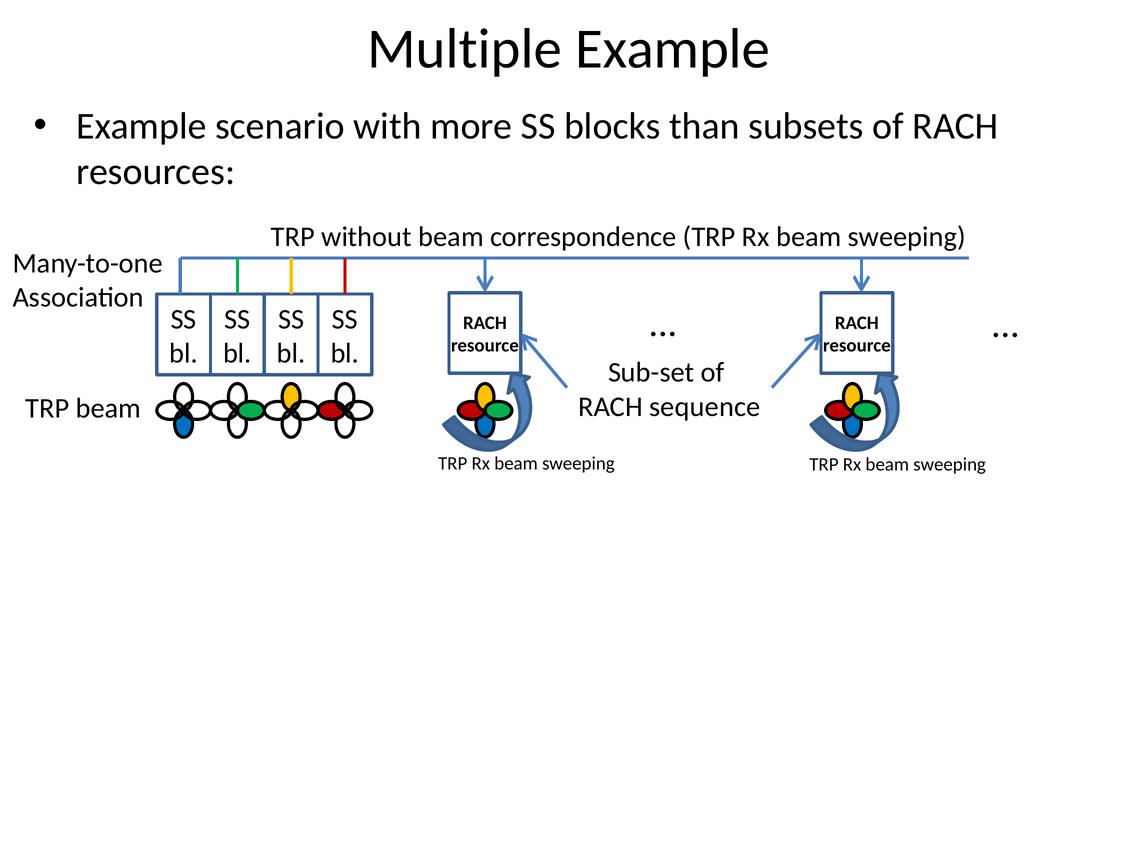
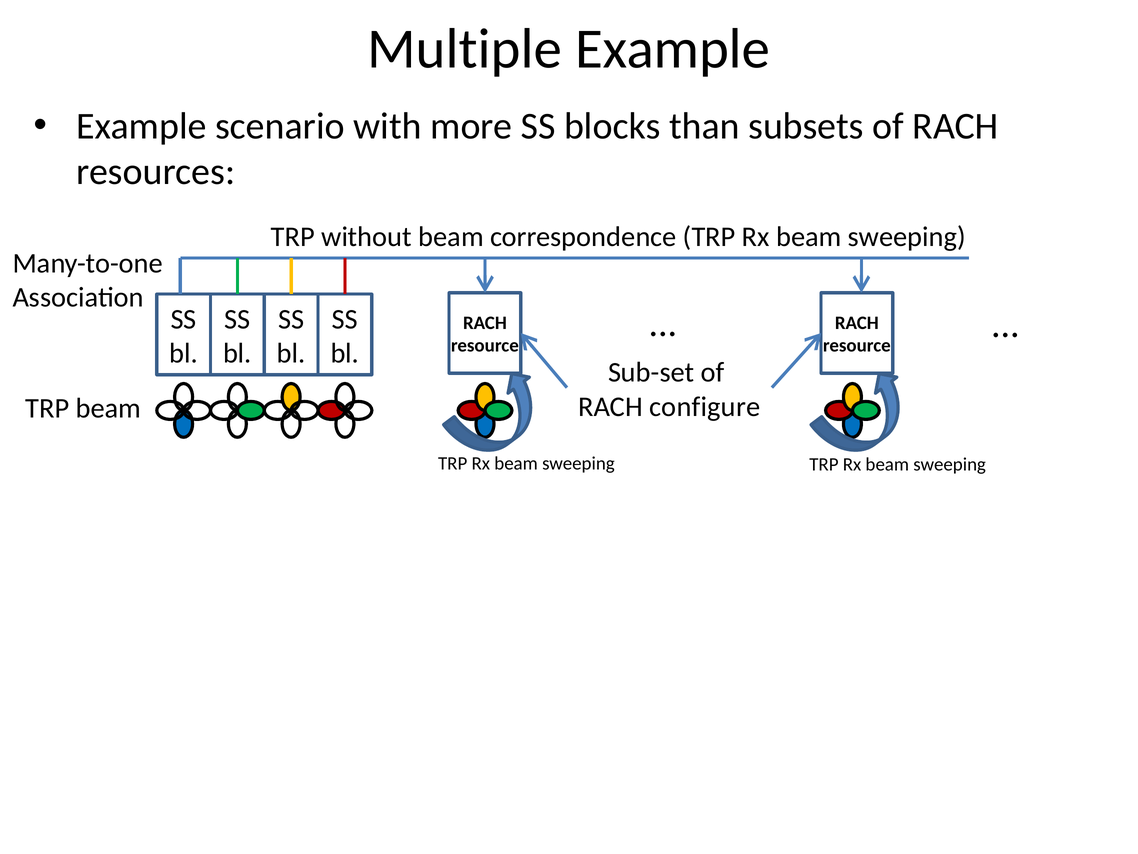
sequence: sequence -> configure
